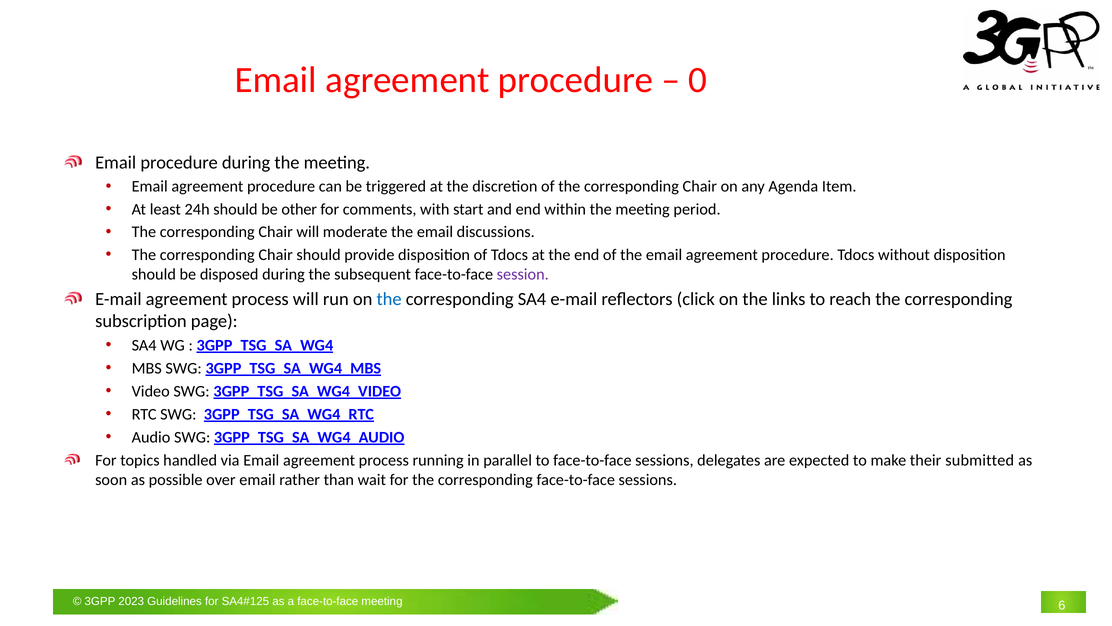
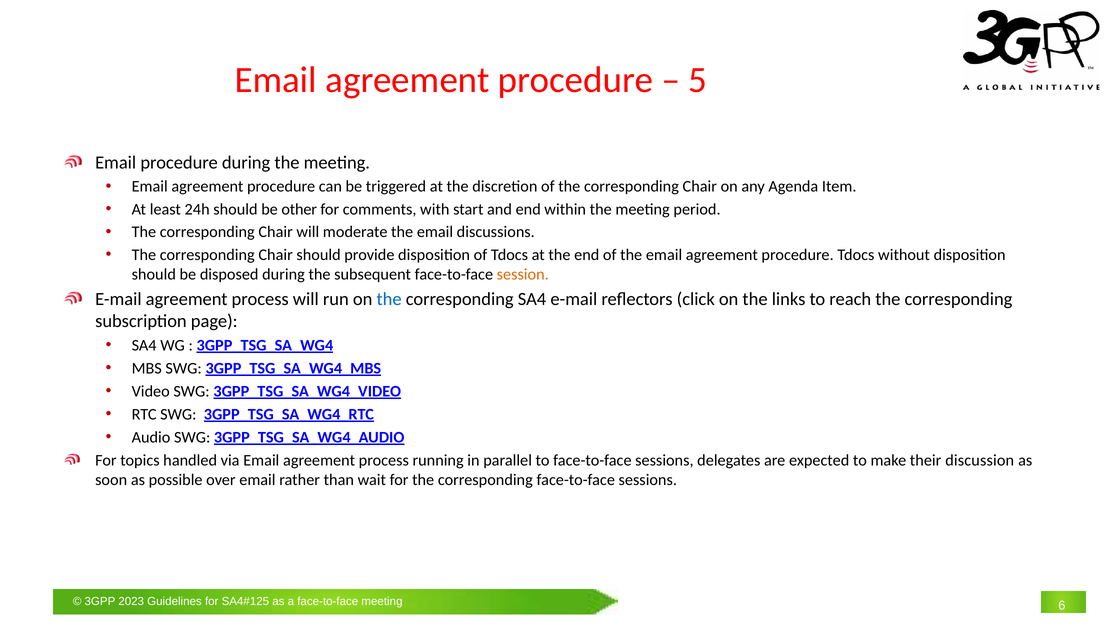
0: 0 -> 5
session colour: purple -> orange
submitted: submitted -> discussion
